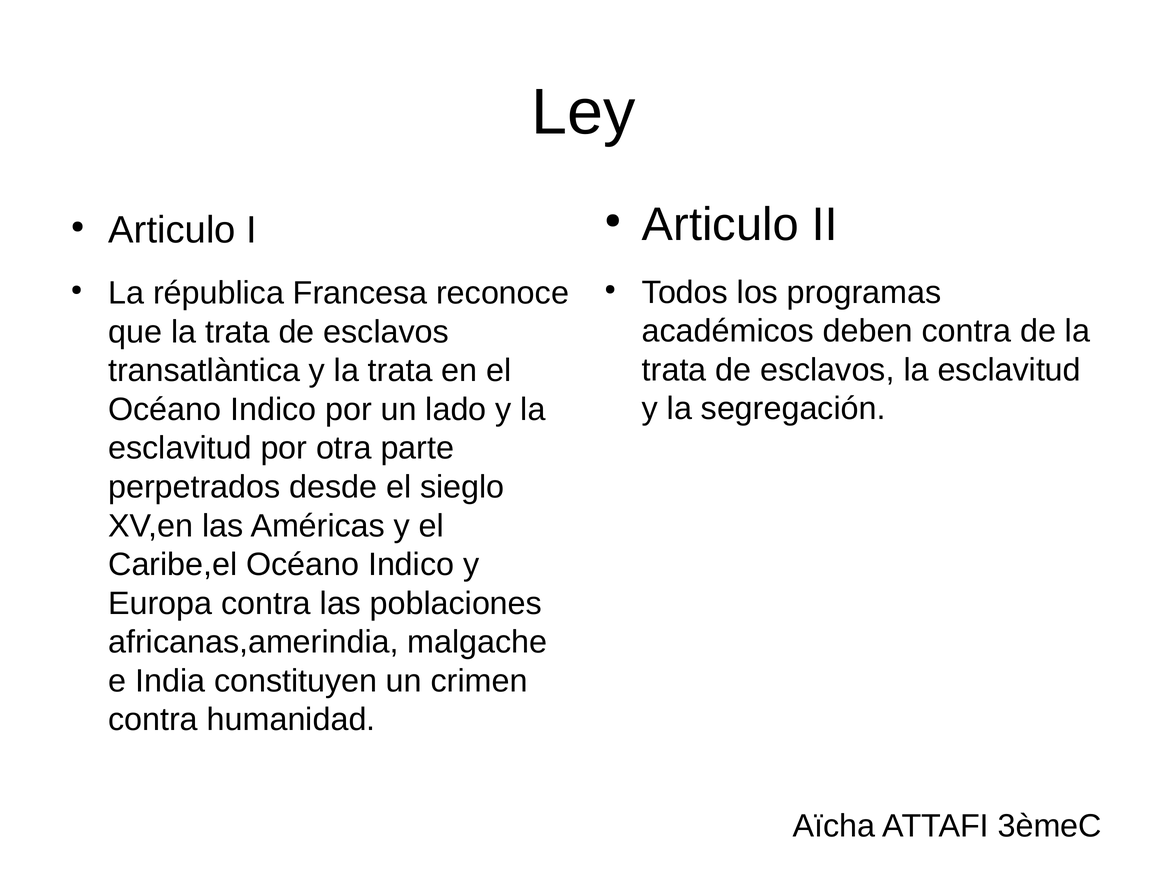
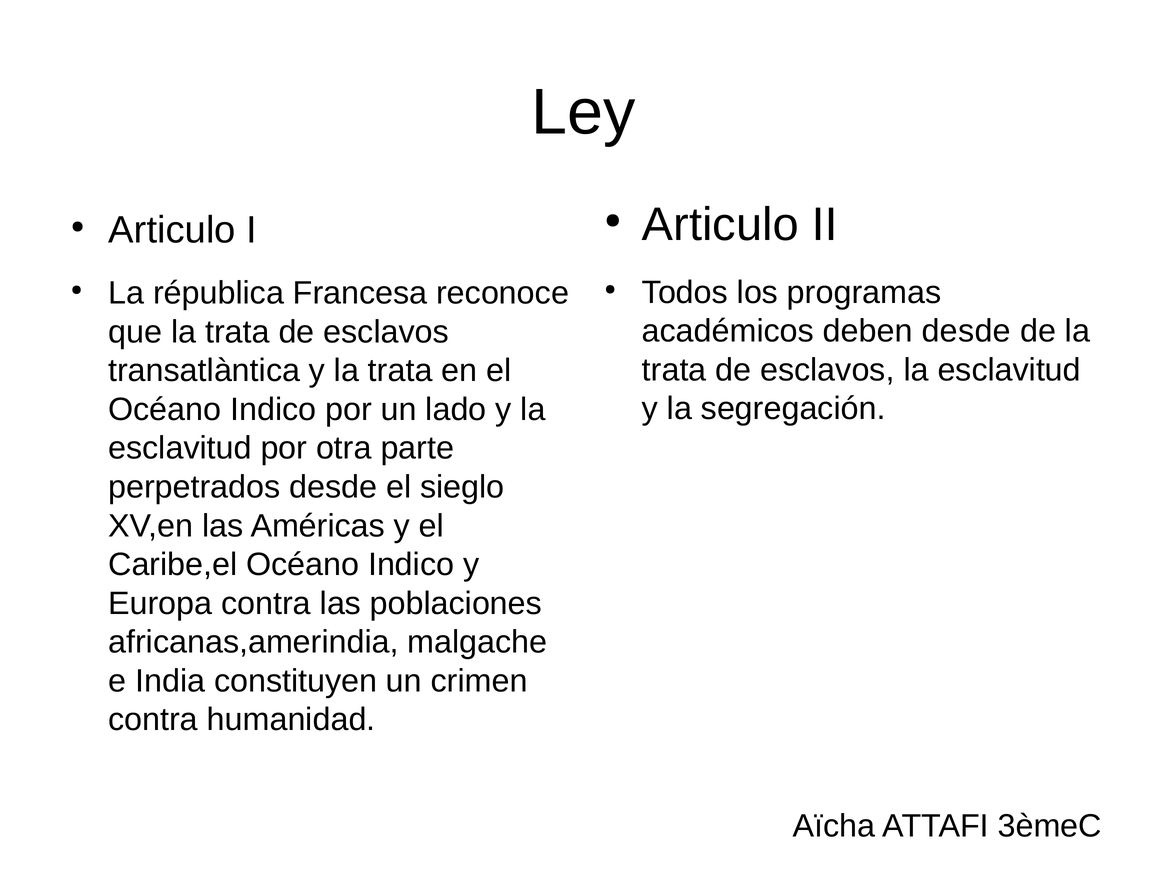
deben contra: contra -> desde
